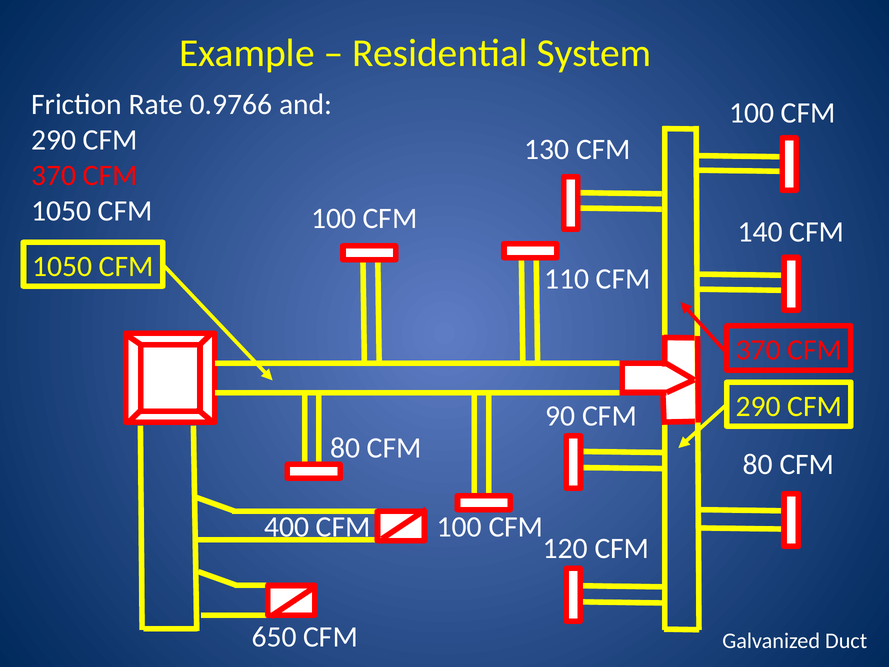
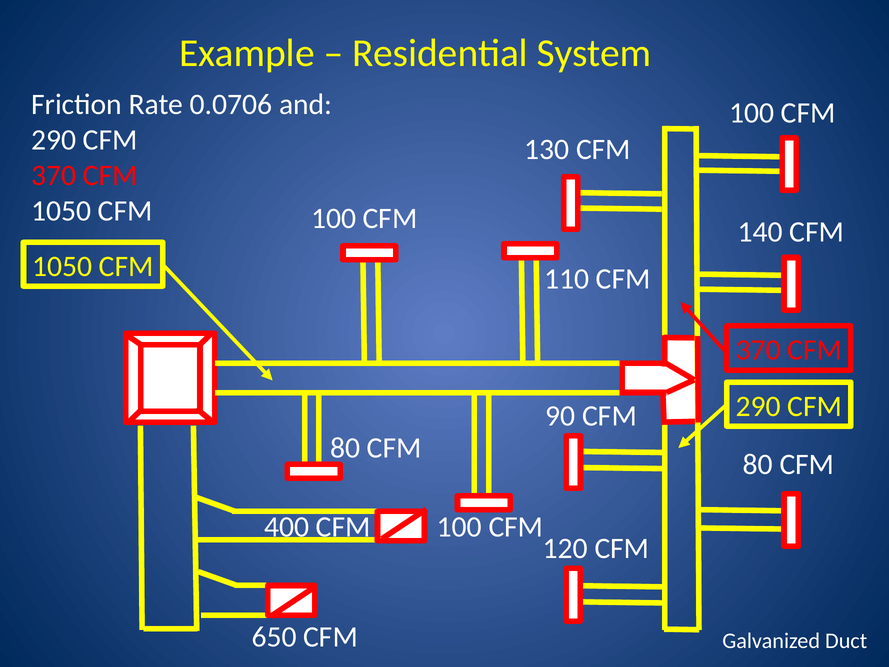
0.9766: 0.9766 -> 0.0706
